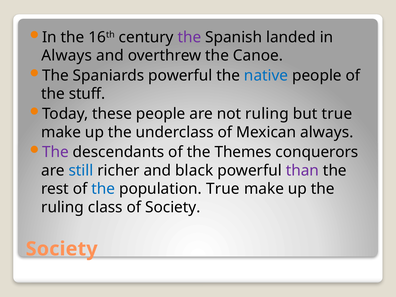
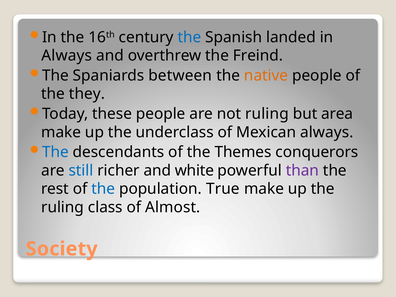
the at (189, 37) colour: purple -> blue
Canoe: Canoe -> Freind
Spaniards powerful: powerful -> between
native colour: blue -> orange
stuff: stuff -> they
but true: true -> area
The at (55, 152) colour: purple -> blue
black: black -> white
of Society: Society -> Almost
